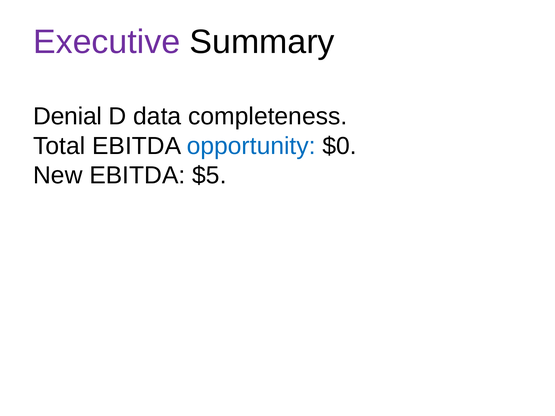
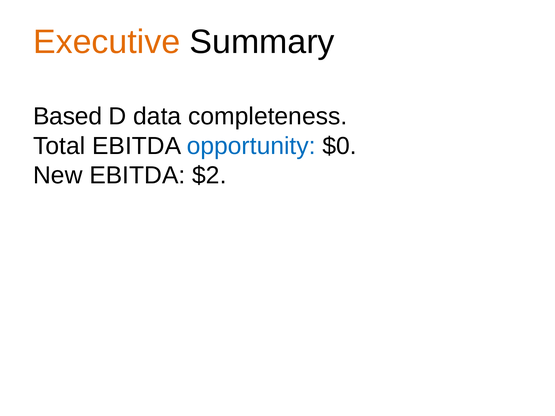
Executive colour: purple -> orange
Denial: Denial -> Based
$5: $5 -> $2
